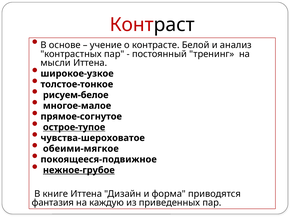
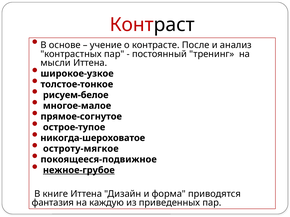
Белой: Белой -> После
острое-тупое underline: present -> none
чувства-шероховатое: чувства-шероховатое -> никогда-шероховатое
обеими-мягкое: обеими-мягкое -> остроту-мягкое
